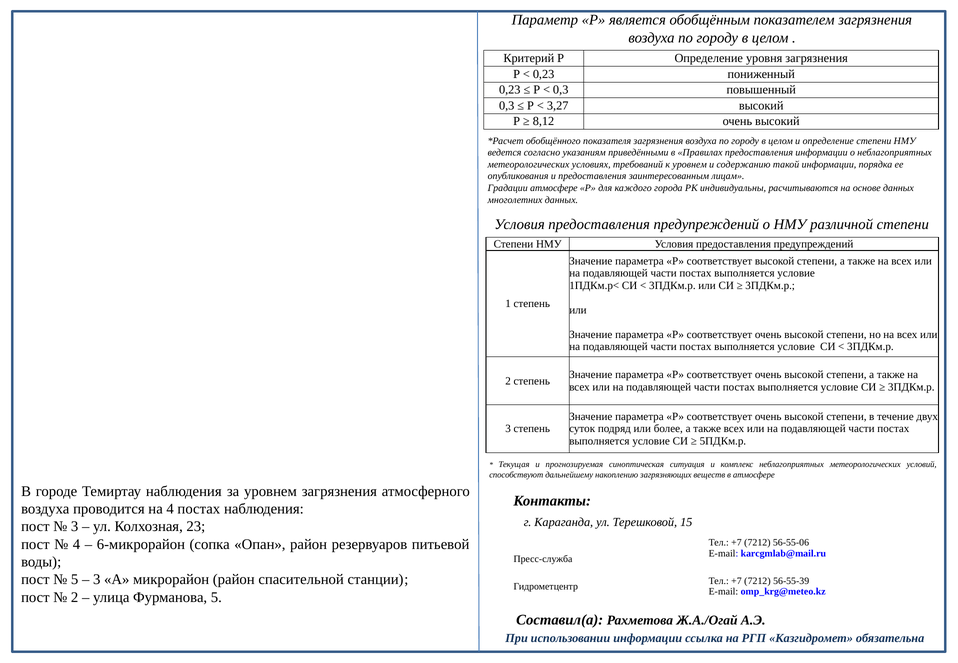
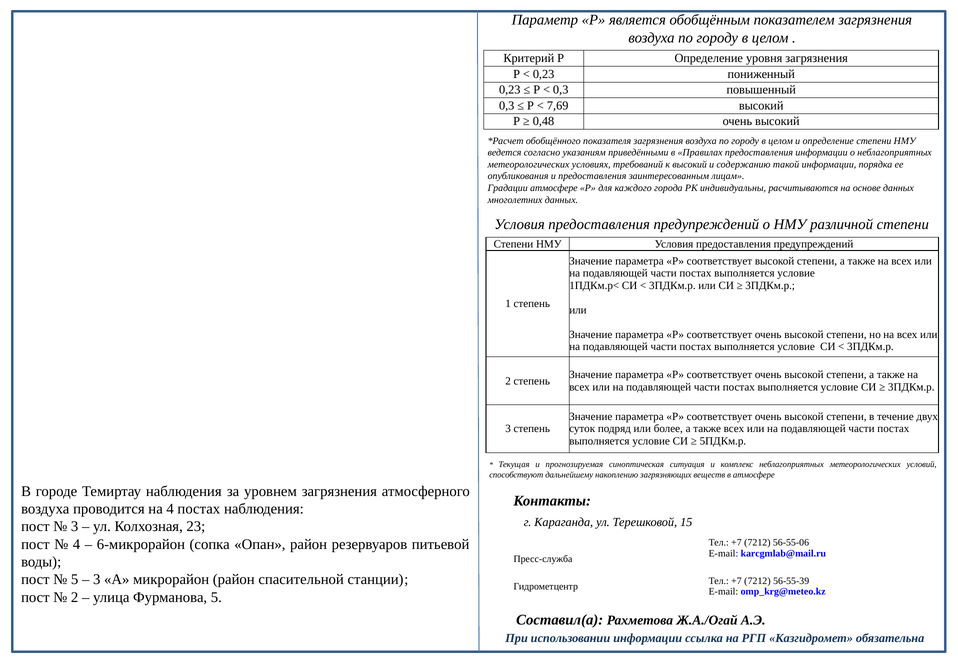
3,27: 3,27 -> 7,69
8,12: 8,12 -> 0,48
к уровнем: уровнем -> высокий
